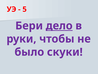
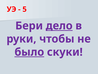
было underline: none -> present
